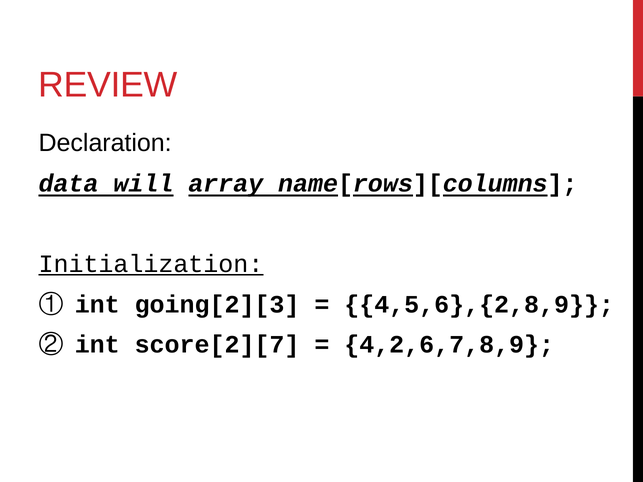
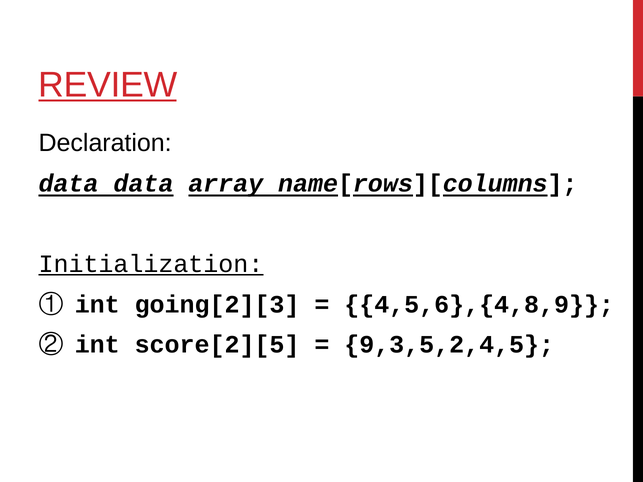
REVIEW underline: none -> present
data will: will -> data
4,5,6},{2,8,9: 4,5,6},{2,8,9 -> 4,5,6},{4,8,9
score[2][7: score[2][7 -> score[2][5
4,2,6,7,8,9: 4,2,6,7,8,9 -> 9,3,5,2,4,5
